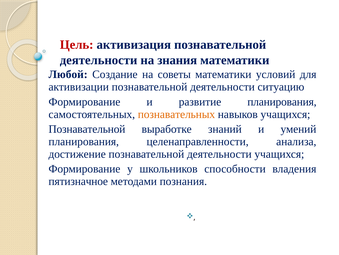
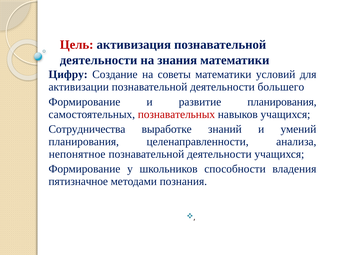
Любой: Любой -> Цифру
ситуацию: ситуацию -> большего
познавательных colour: orange -> red
Познавательной at (87, 129): Познавательной -> Сотрудничества
достижение: достижение -> непонятное
